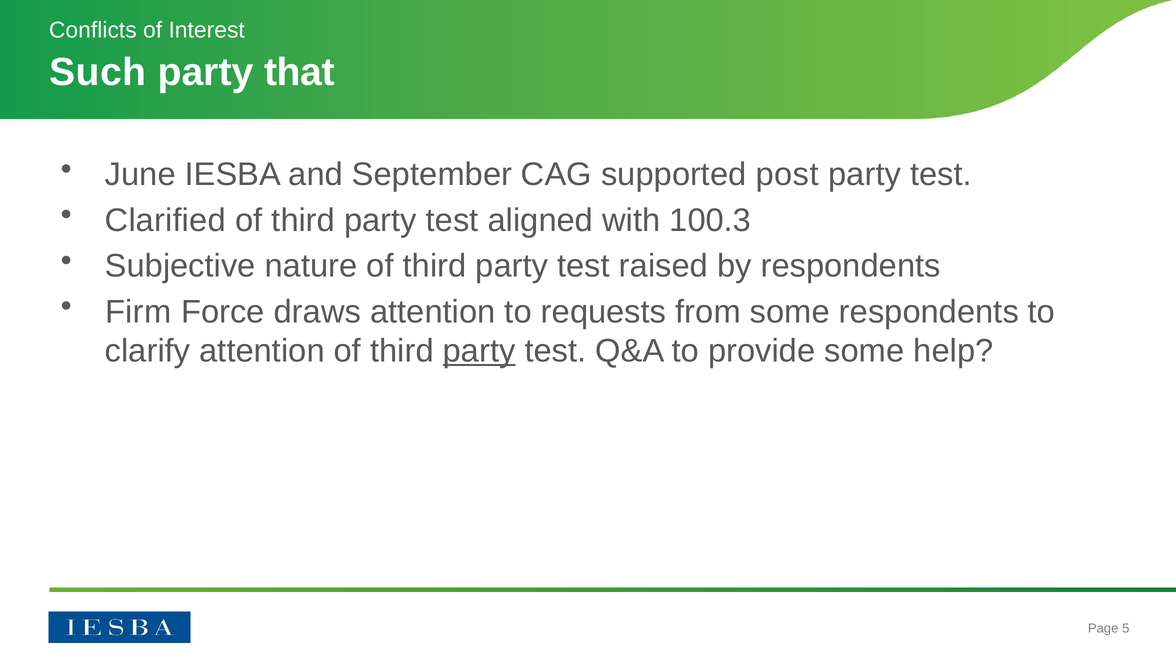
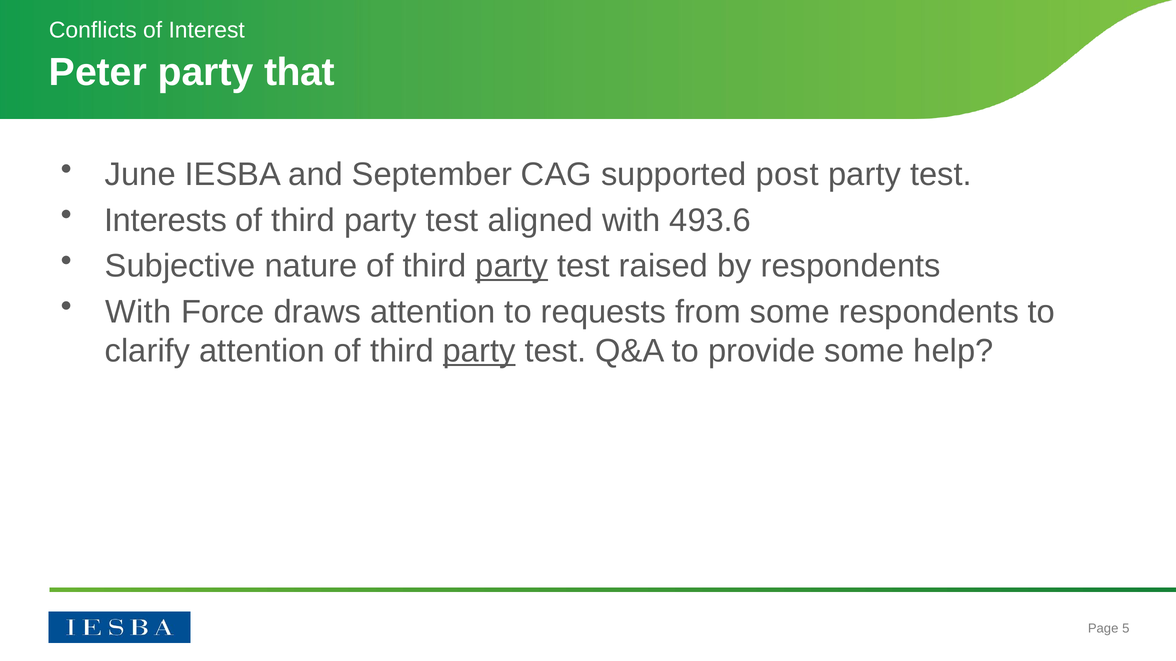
Such: Such -> Peter
Clarified: Clarified -> Interests
100.3: 100.3 -> 493.6
party at (512, 266) underline: none -> present
Firm at (138, 312): Firm -> With
